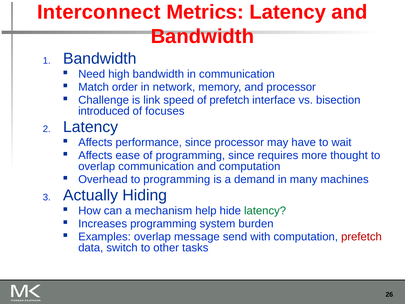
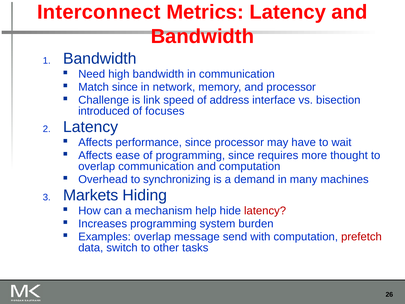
Match order: order -> since
of prefetch: prefetch -> address
to programming: programming -> synchronizing
Actually: Actually -> Markets
latency at (265, 211) colour: green -> red
